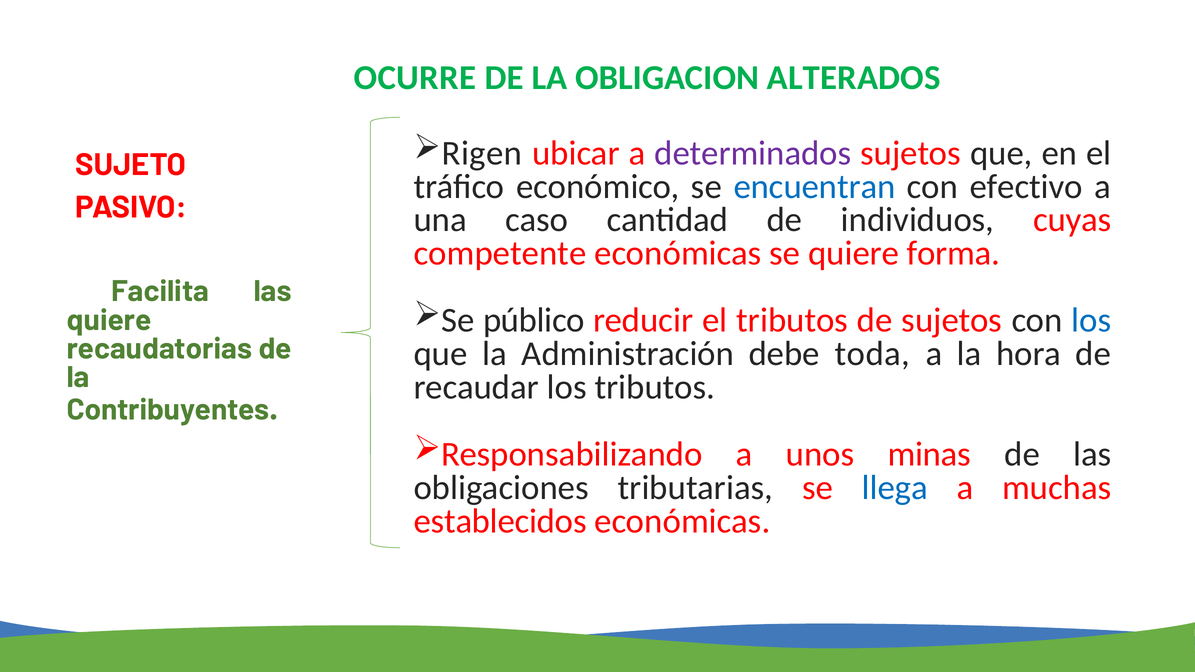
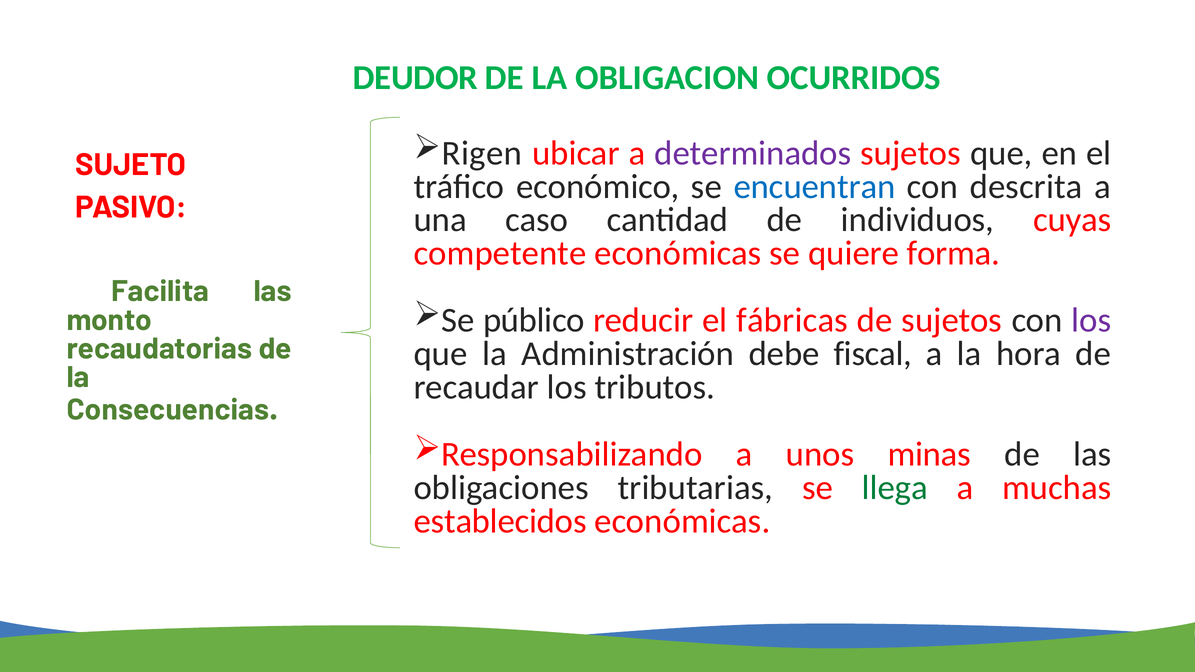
OCURRE: OCURRE -> DEUDOR
ALTERADOS: ALTERADOS -> OCURRIDOS
efectivo: efectivo -> descrita
el tributos: tributos -> fábricas
los at (1091, 320) colour: blue -> purple
quiere at (109, 320): quiere -> monto
toda: toda -> fiscal
Contribuyentes: Contribuyentes -> Consecuencias
llega colour: blue -> green
